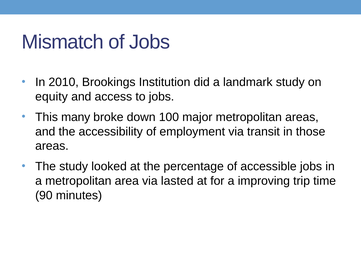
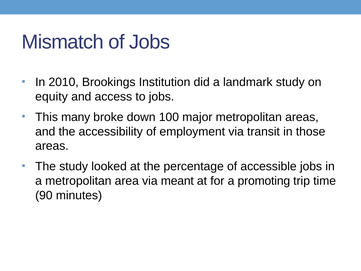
lasted: lasted -> meant
improving: improving -> promoting
